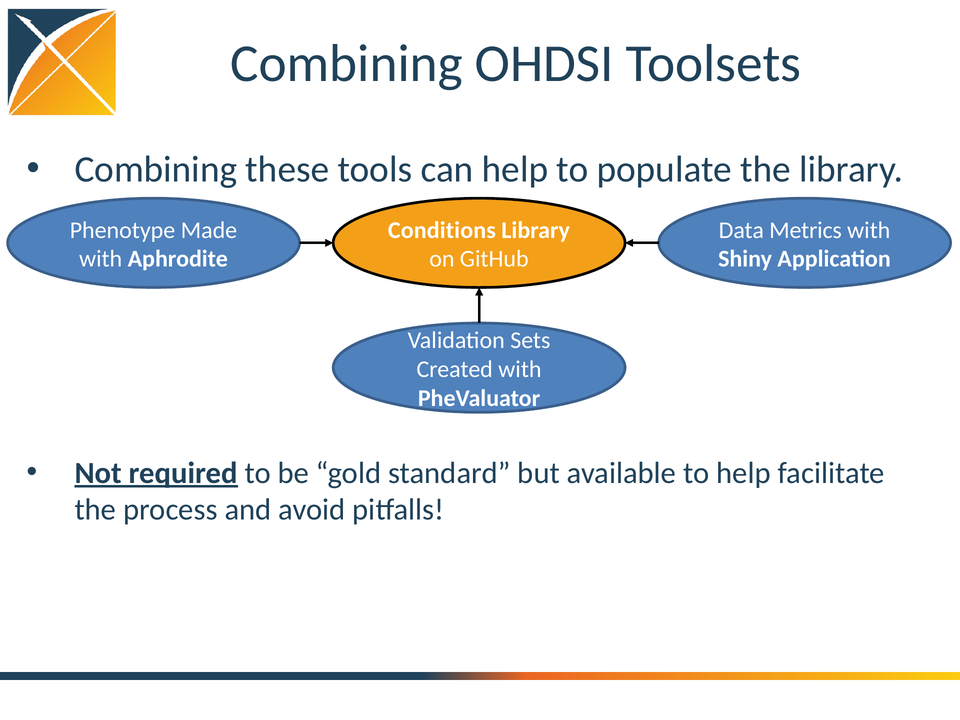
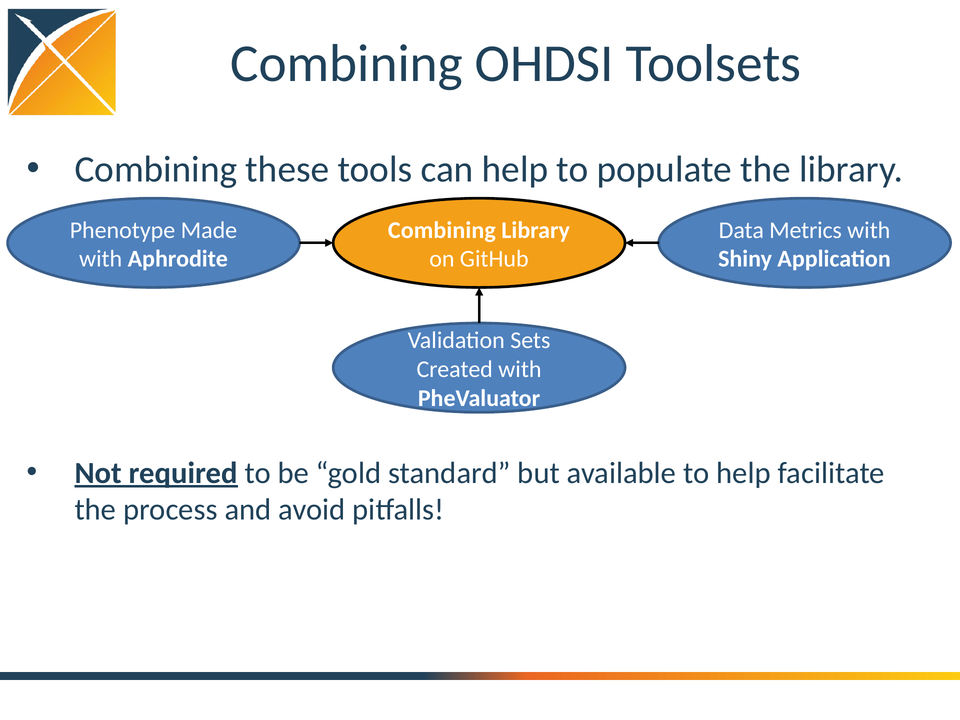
Conditions at (442, 230): Conditions -> Combining
